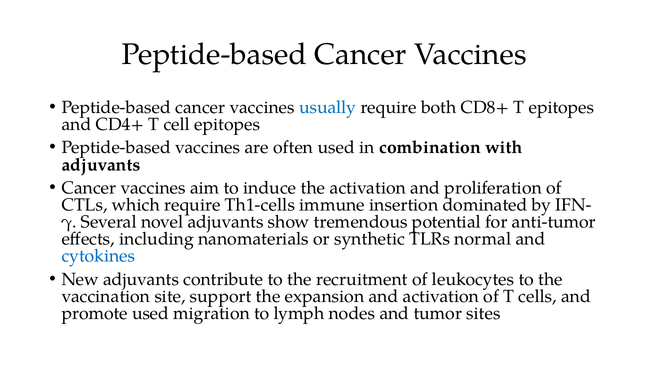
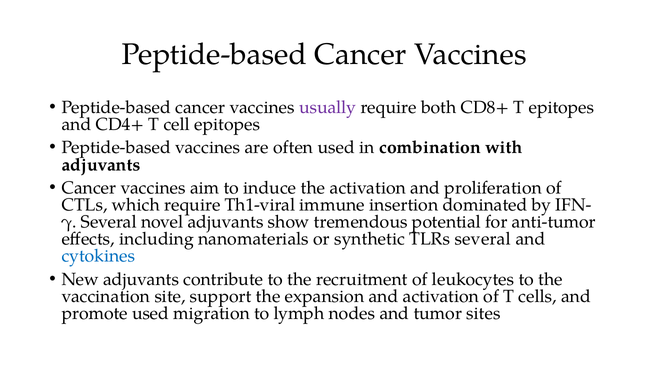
usually colour: blue -> purple
Th1-cells: Th1-cells -> Th1-viral
TLRs normal: normal -> several
